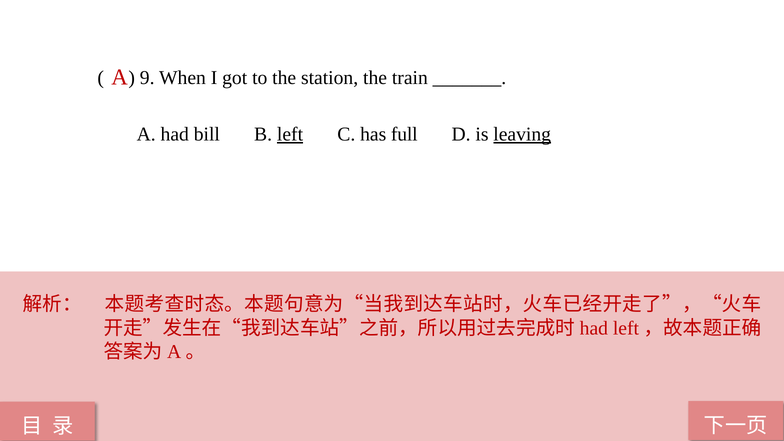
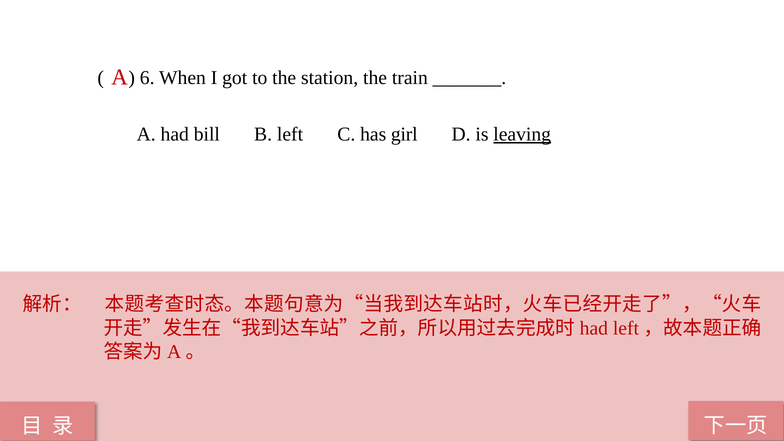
9: 9 -> 6
left underline: present -> none
full: full -> girl
